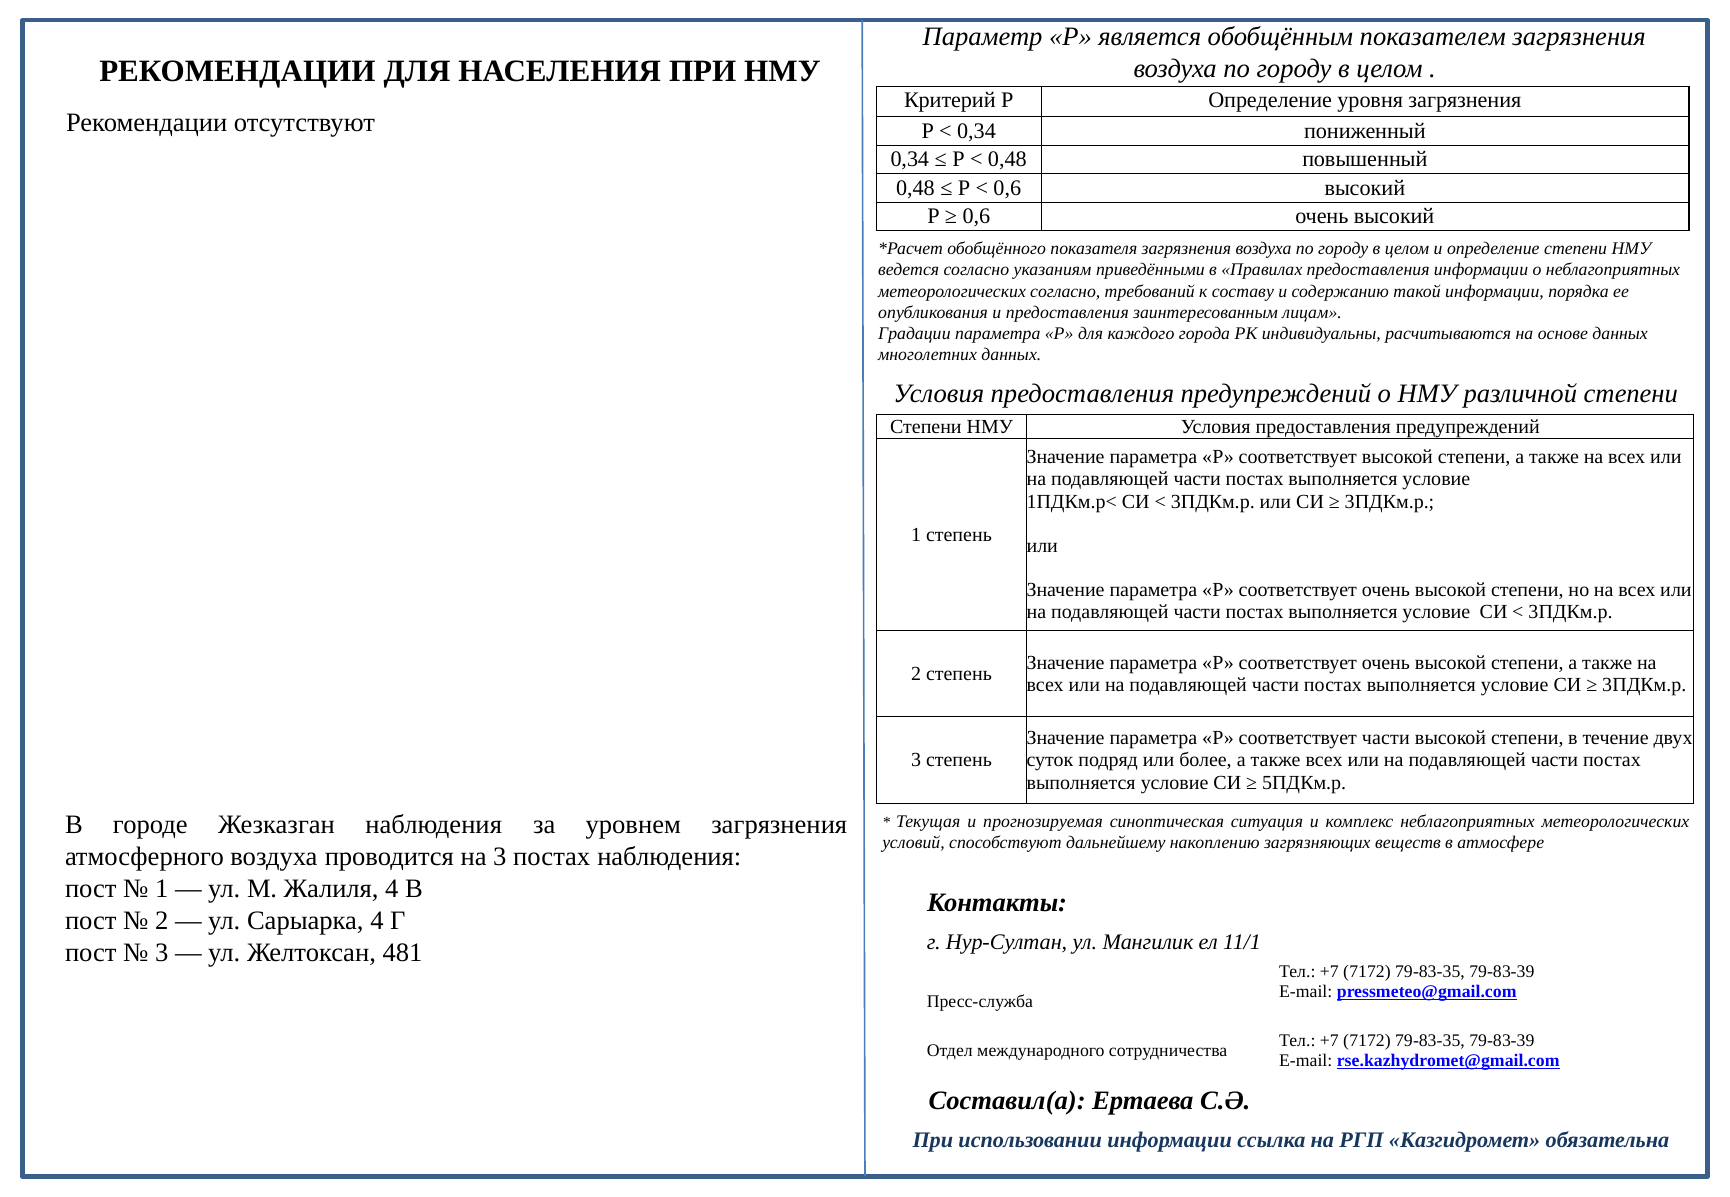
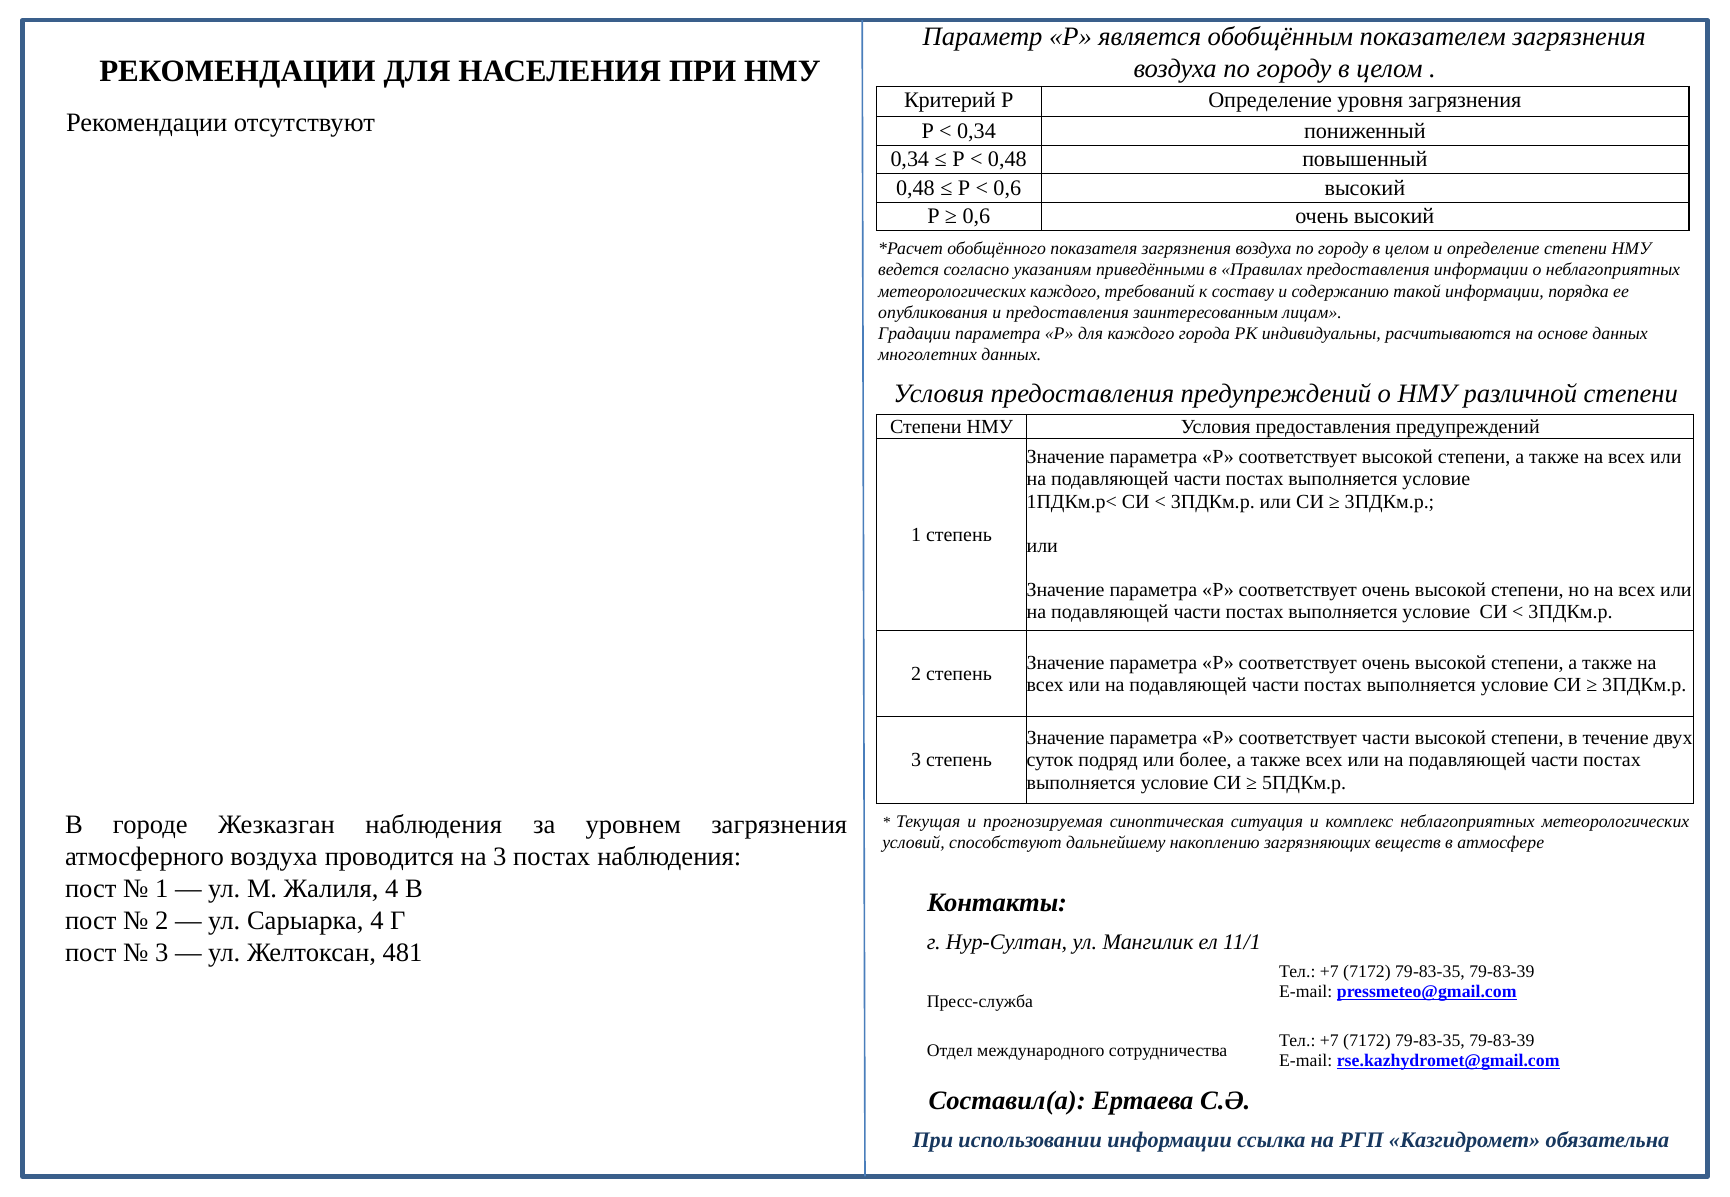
метеорологических согласно: согласно -> каждого
